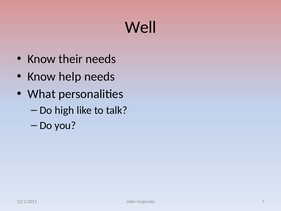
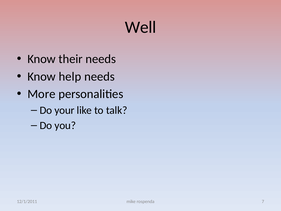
What: What -> More
high: high -> your
